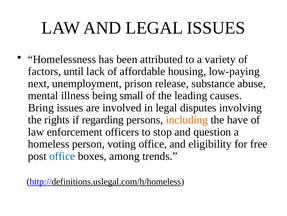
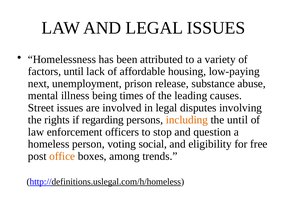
small: small -> times
Bring: Bring -> Street
the have: have -> until
voting office: office -> social
office at (62, 156) colour: blue -> orange
